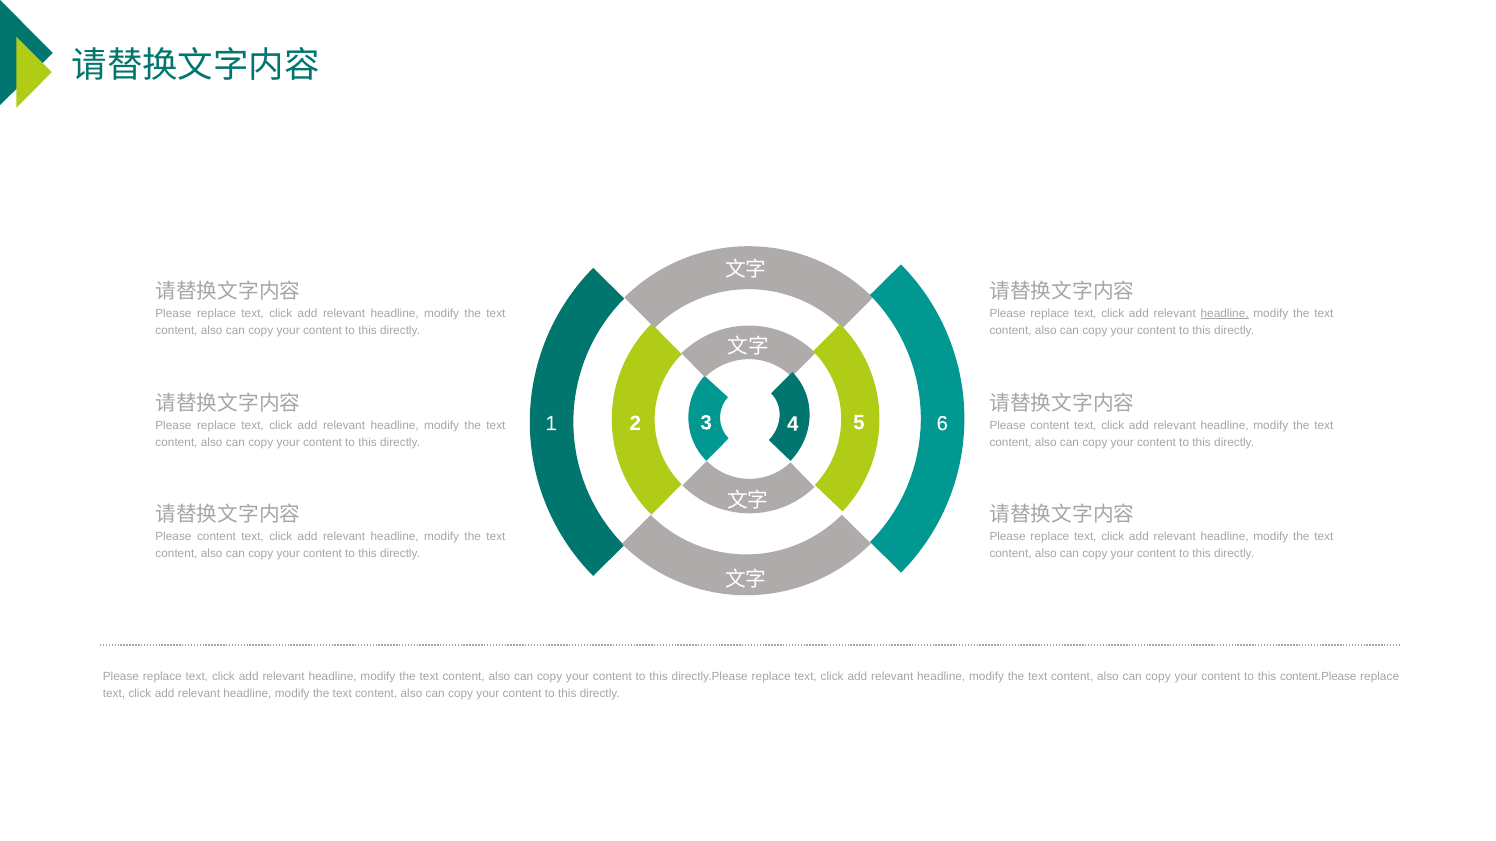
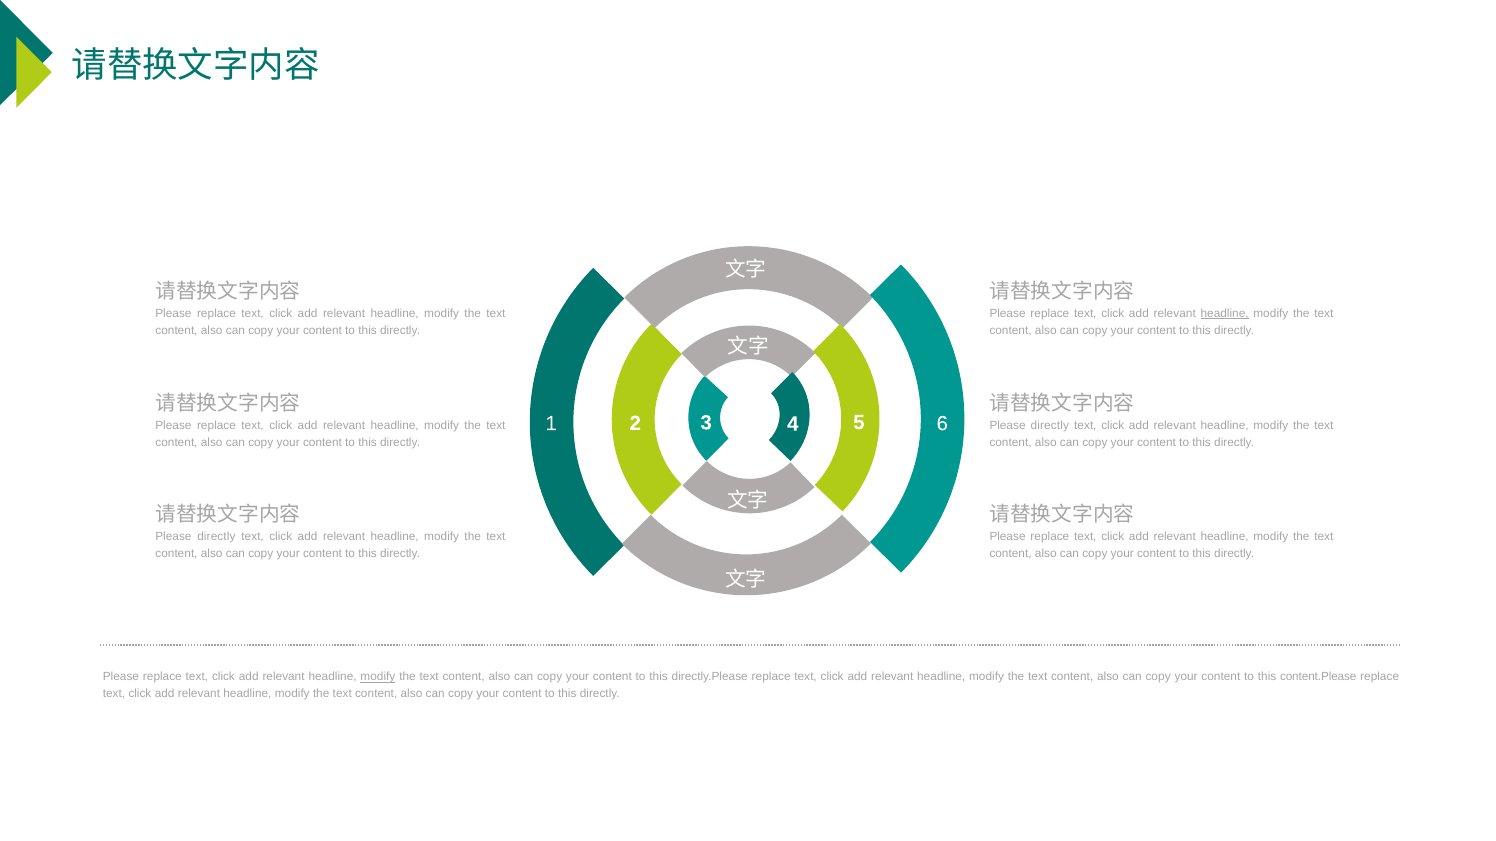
content at (1050, 426): content -> directly
content at (216, 537): content -> directly
modify at (378, 677) underline: none -> present
